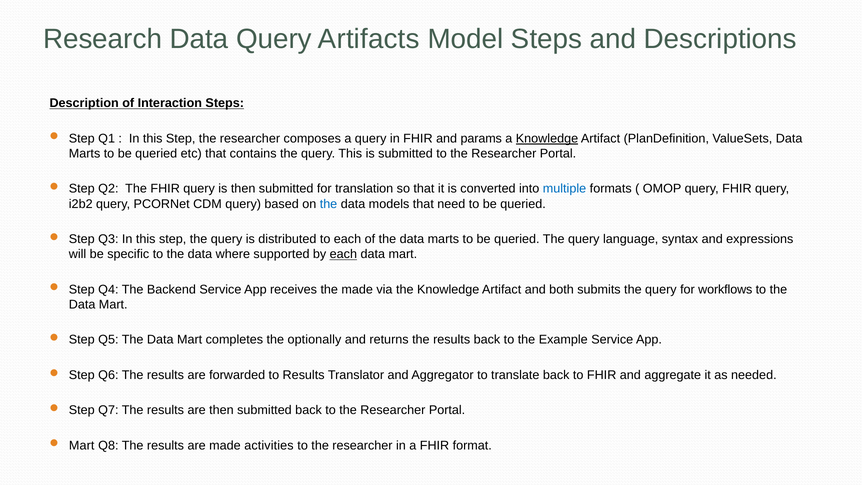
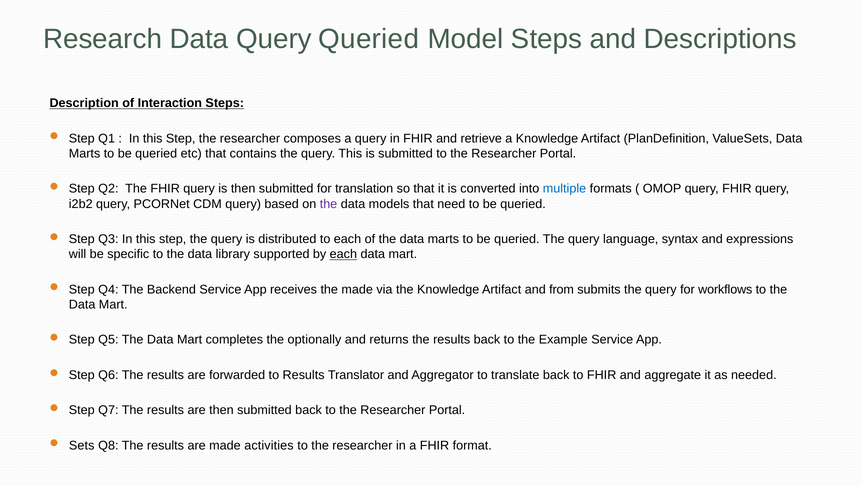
Query Artifacts: Artifacts -> Queried
params: params -> retrieve
Knowledge at (547, 138) underline: present -> none
the at (329, 204) colour: blue -> purple
where: where -> library
both: both -> from
Mart at (82, 445): Mart -> Sets
